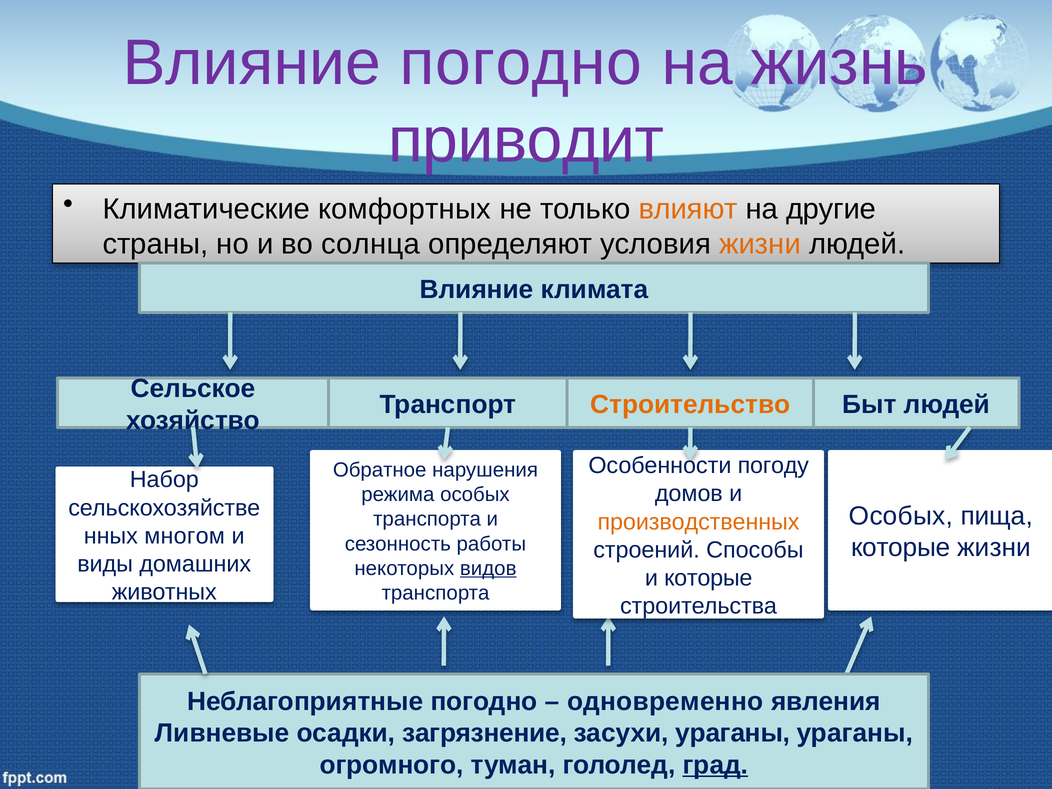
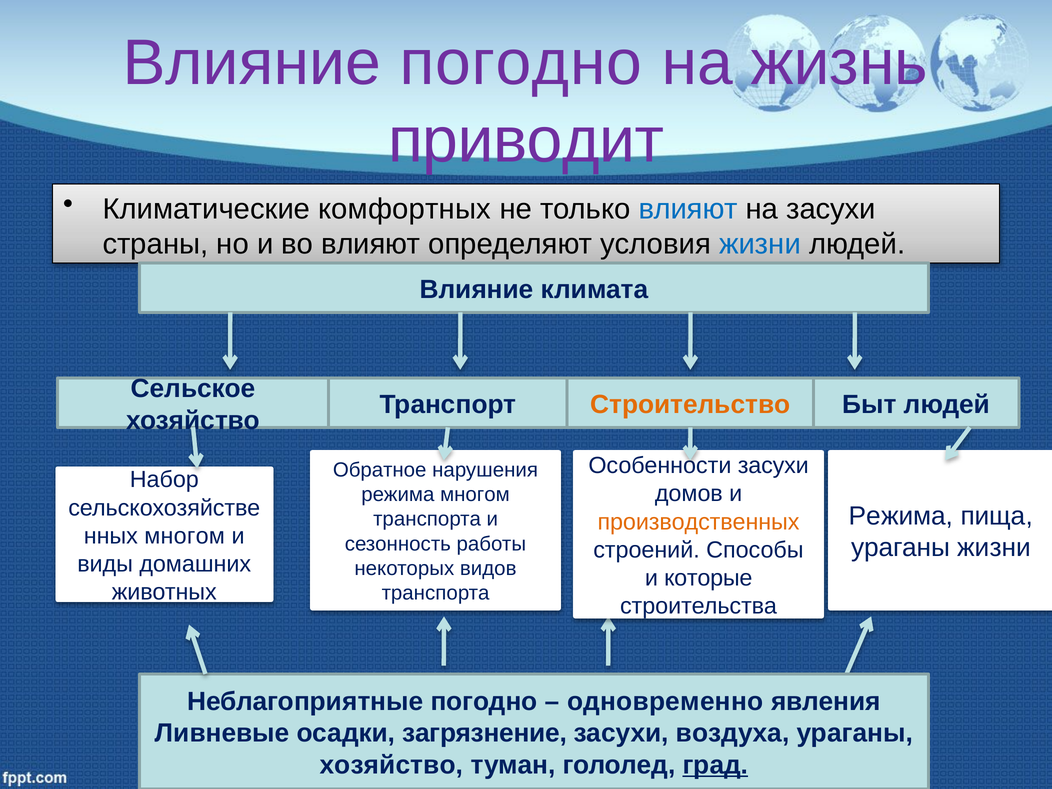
влияют at (688, 209) colour: orange -> blue
на другие: другие -> засухи
во солнца: солнца -> влияют
жизни at (760, 244) colour: orange -> blue
погоду at (773, 466): погоду -> засухи
режима особых: особых -> многом
Особых at (901, 516): Особых -> Режима
которые at (901, 548): которые -> ураганы
видов underline: present -> none
засухи ураганы: ураганы -> воздуха
огромного at (392, 765): огромного -> хозяйство
